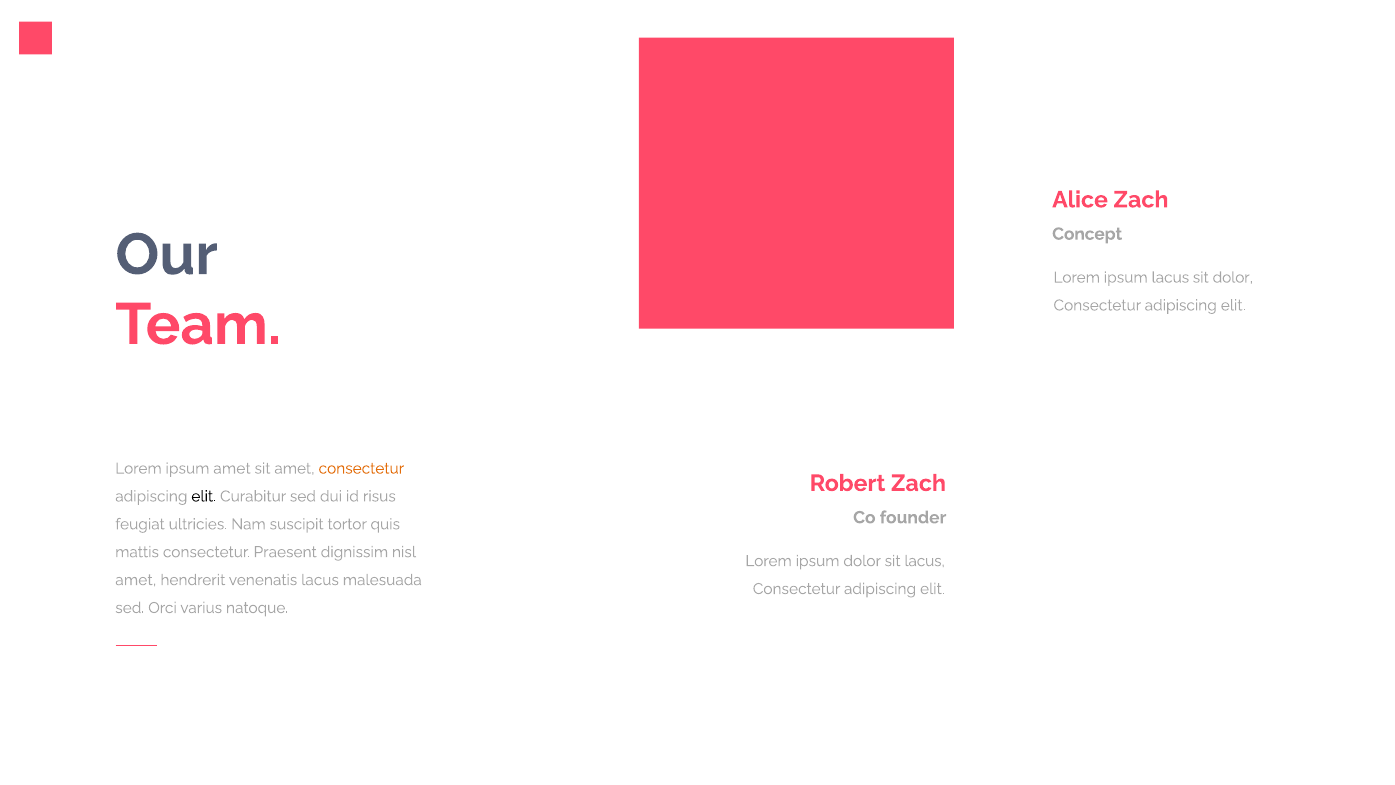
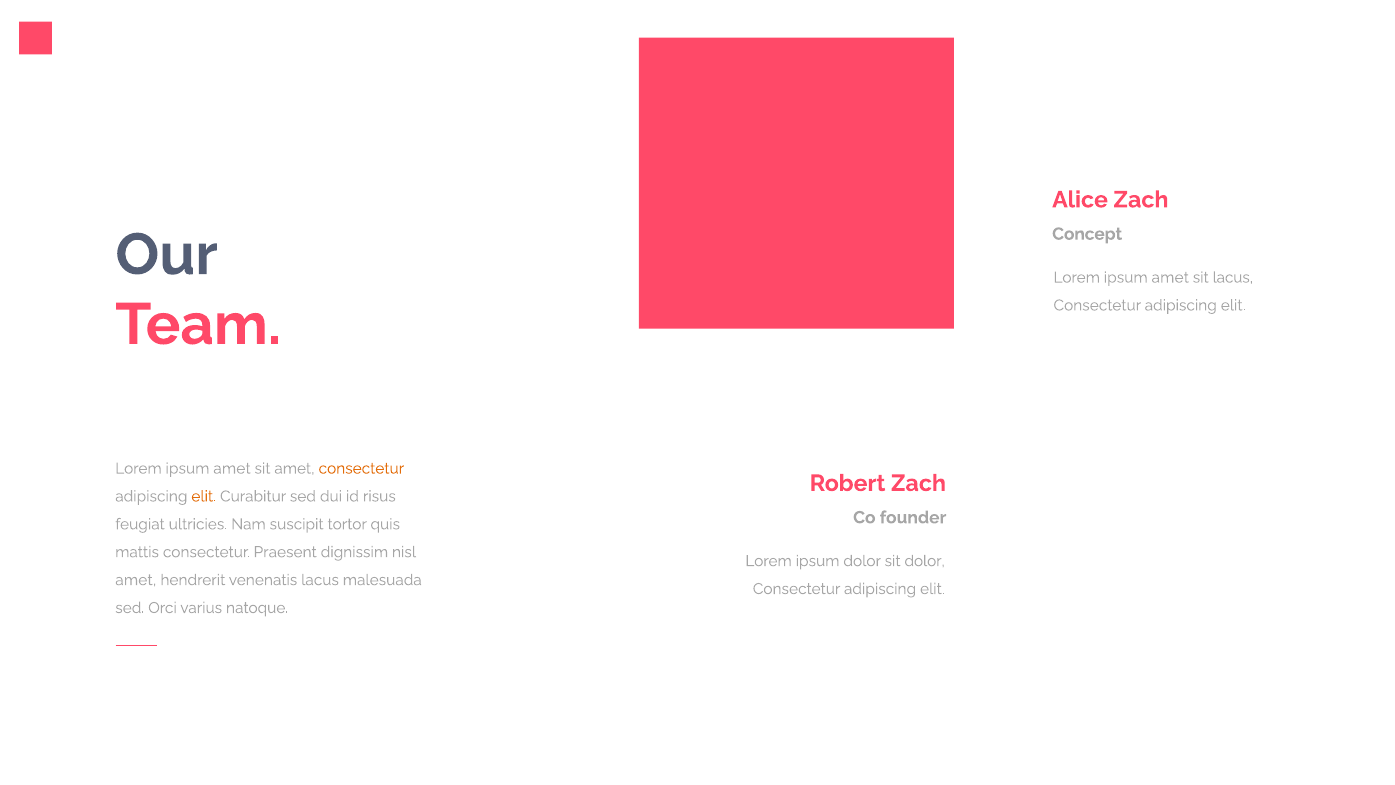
lacus at (1170, 277): lacus -> amet
sit dolor: dolor -> lacus
elit at (204, 496) colour: black -> orange
sit lacus: lacus -> dolor
